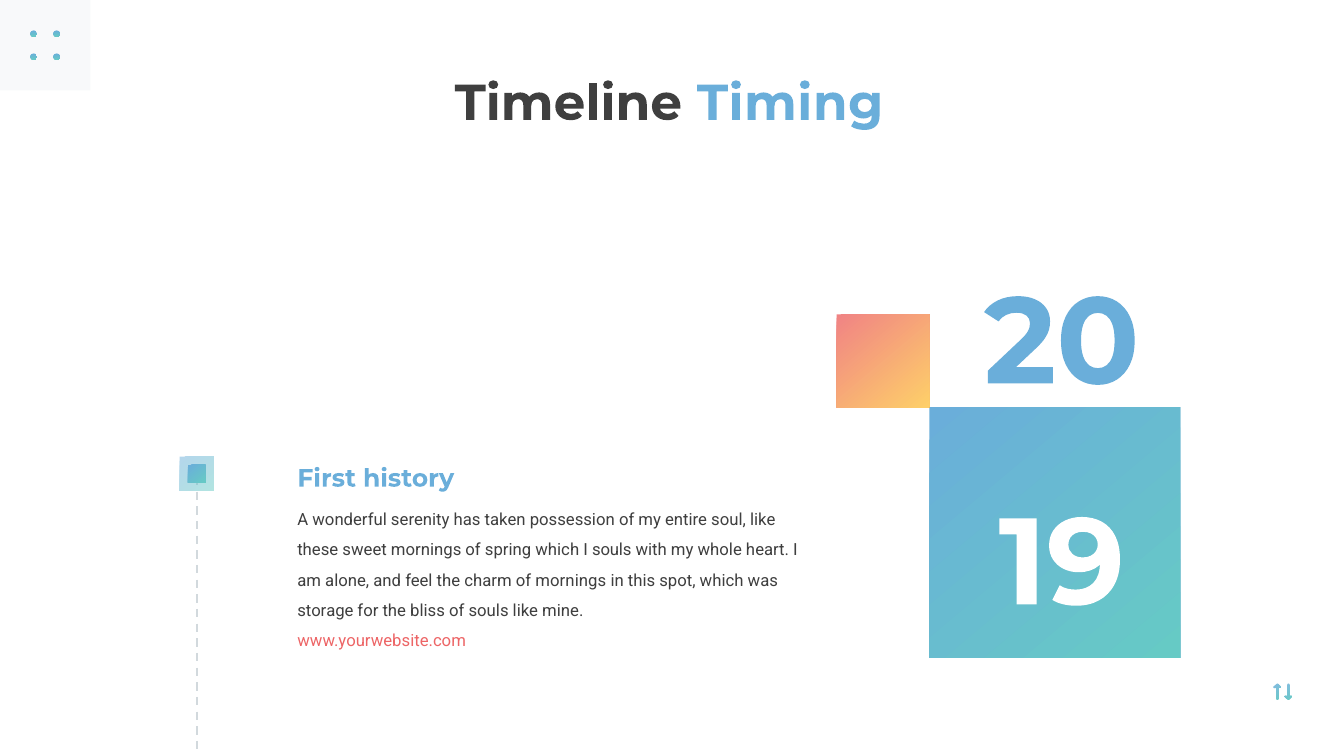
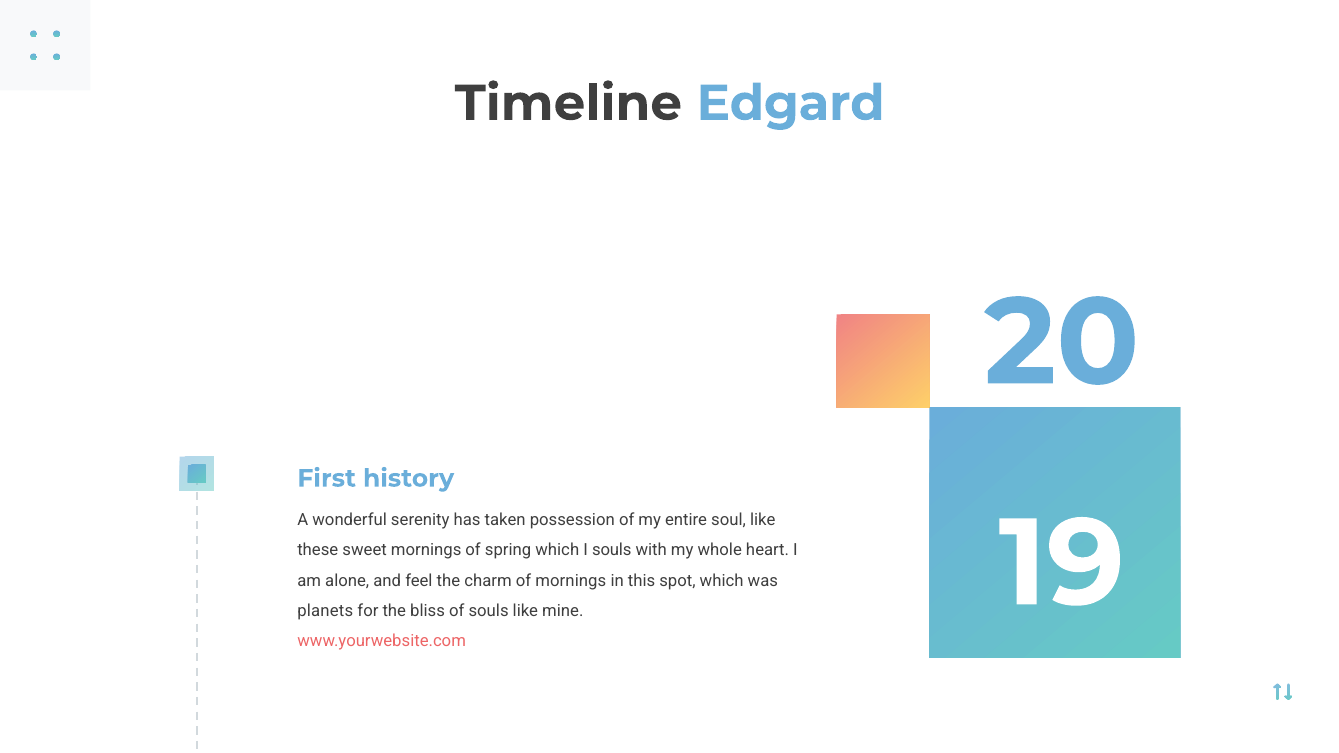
Timing: Timing -> Edgard
storage: storage -> planets
